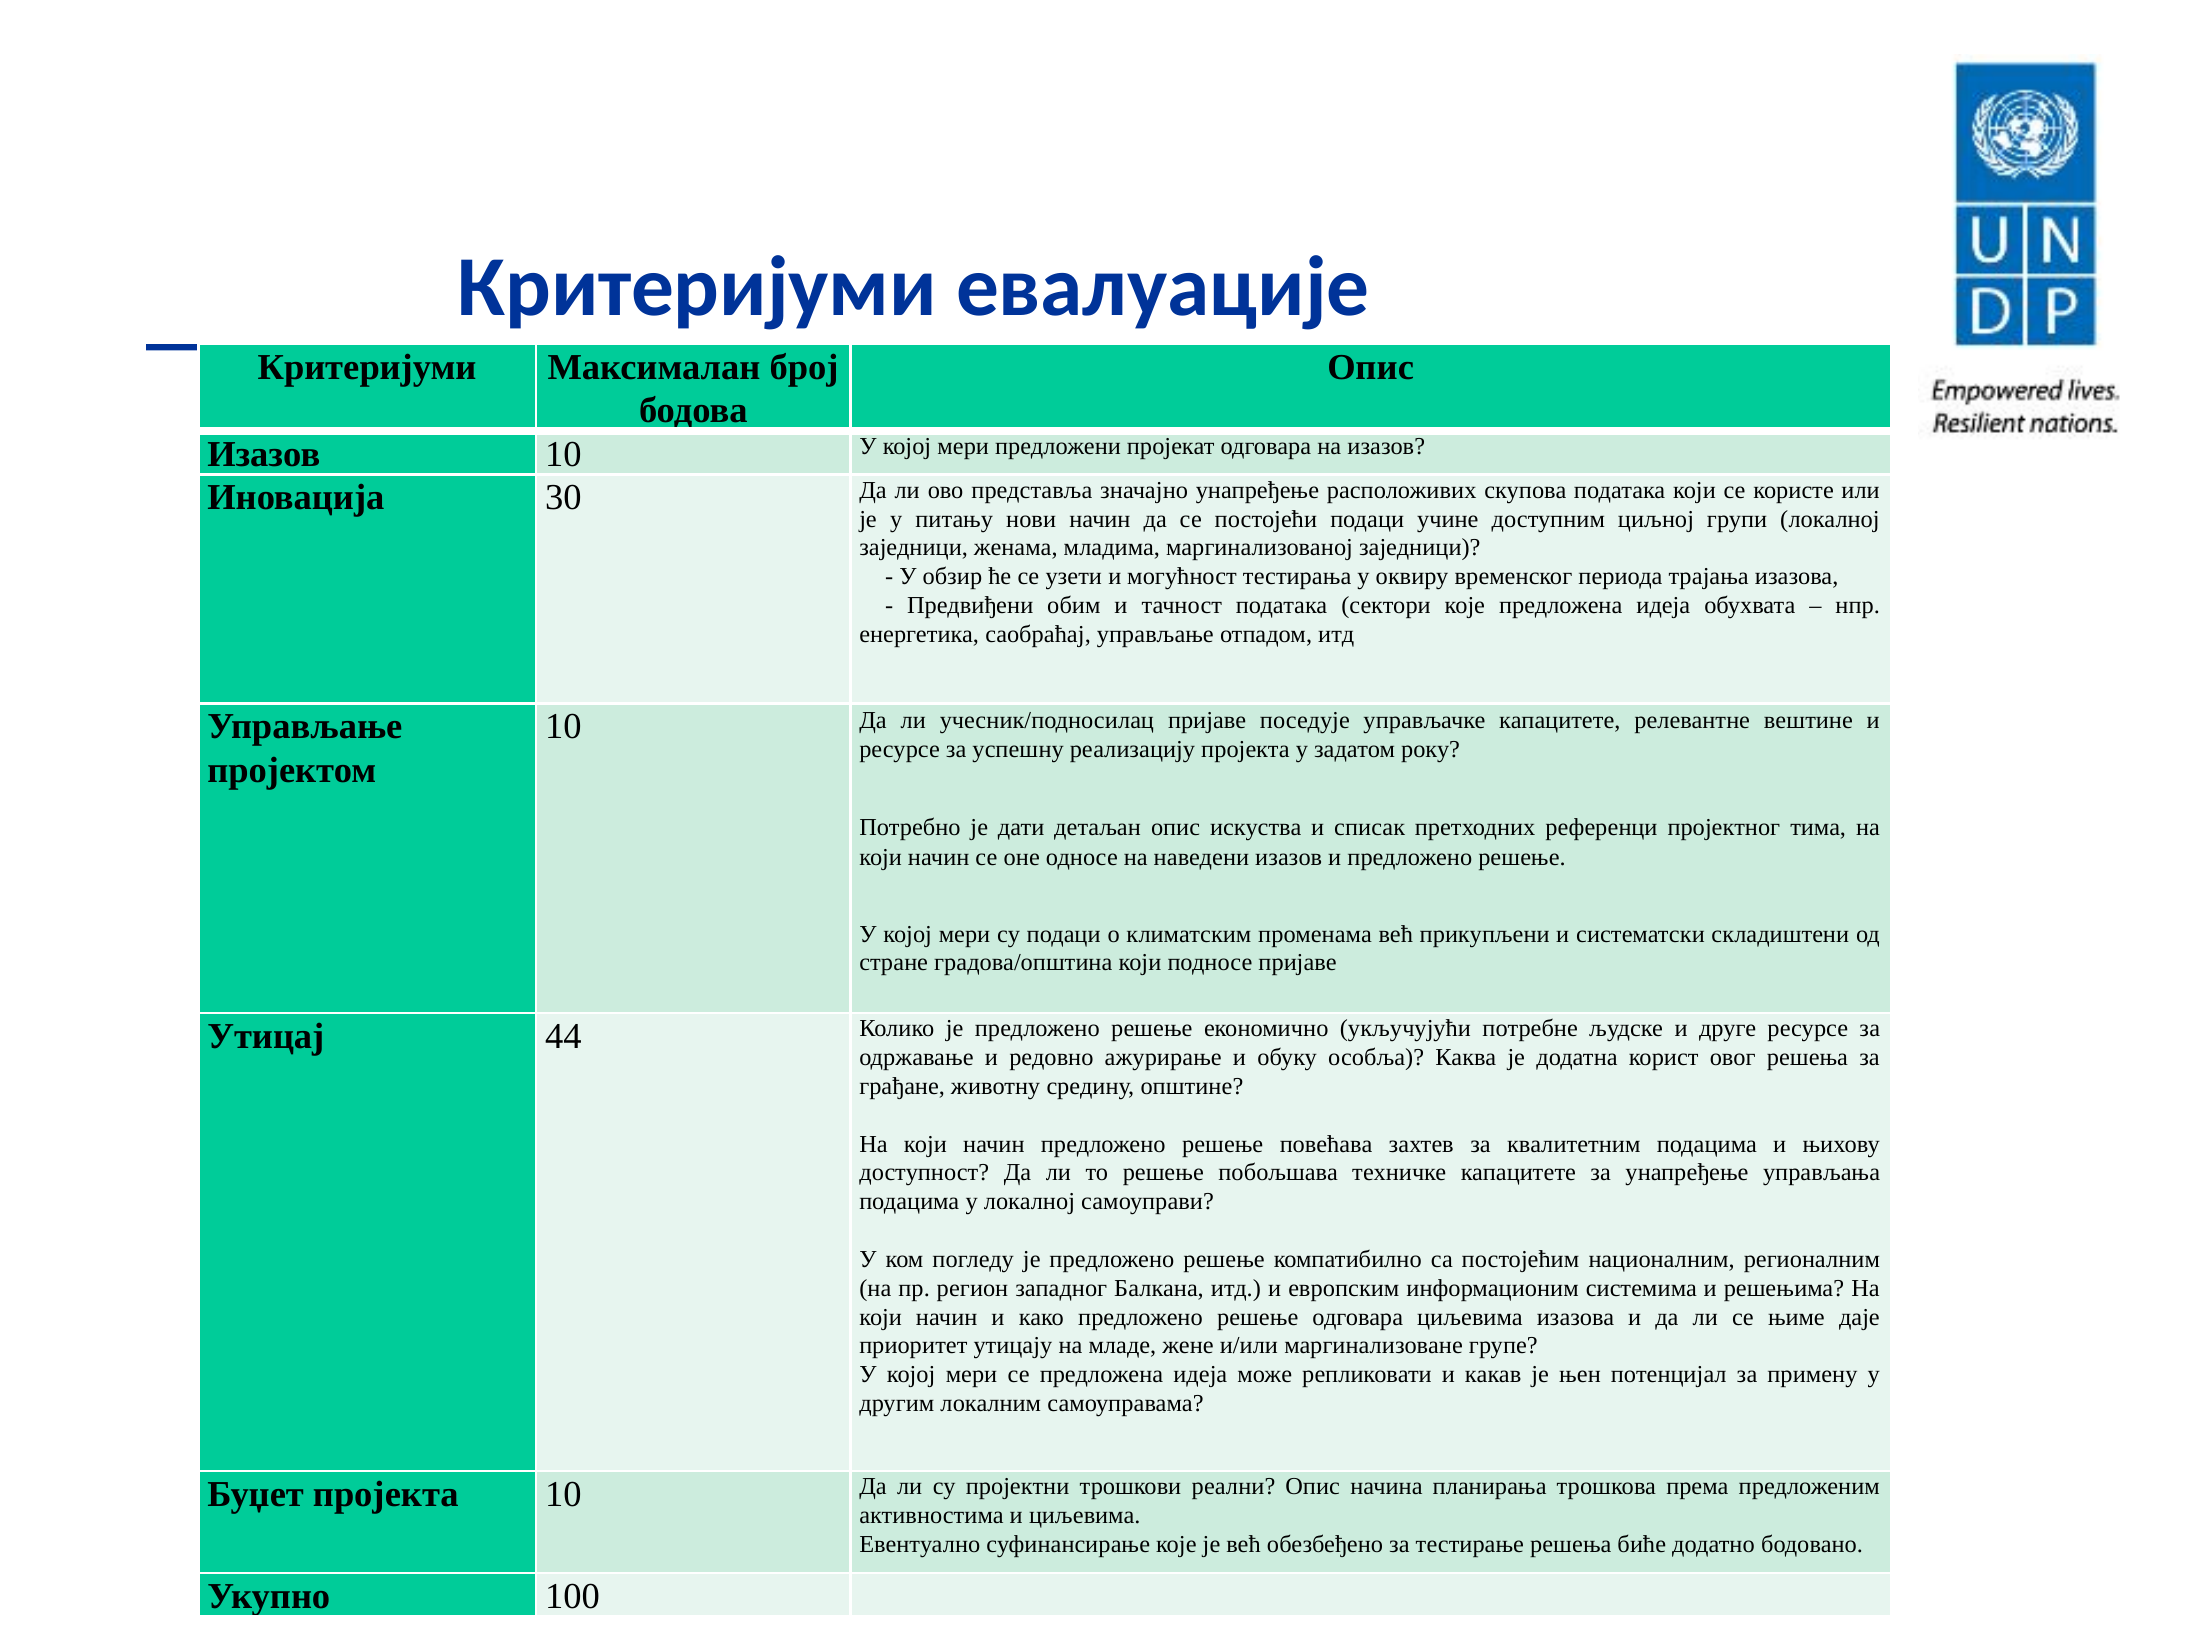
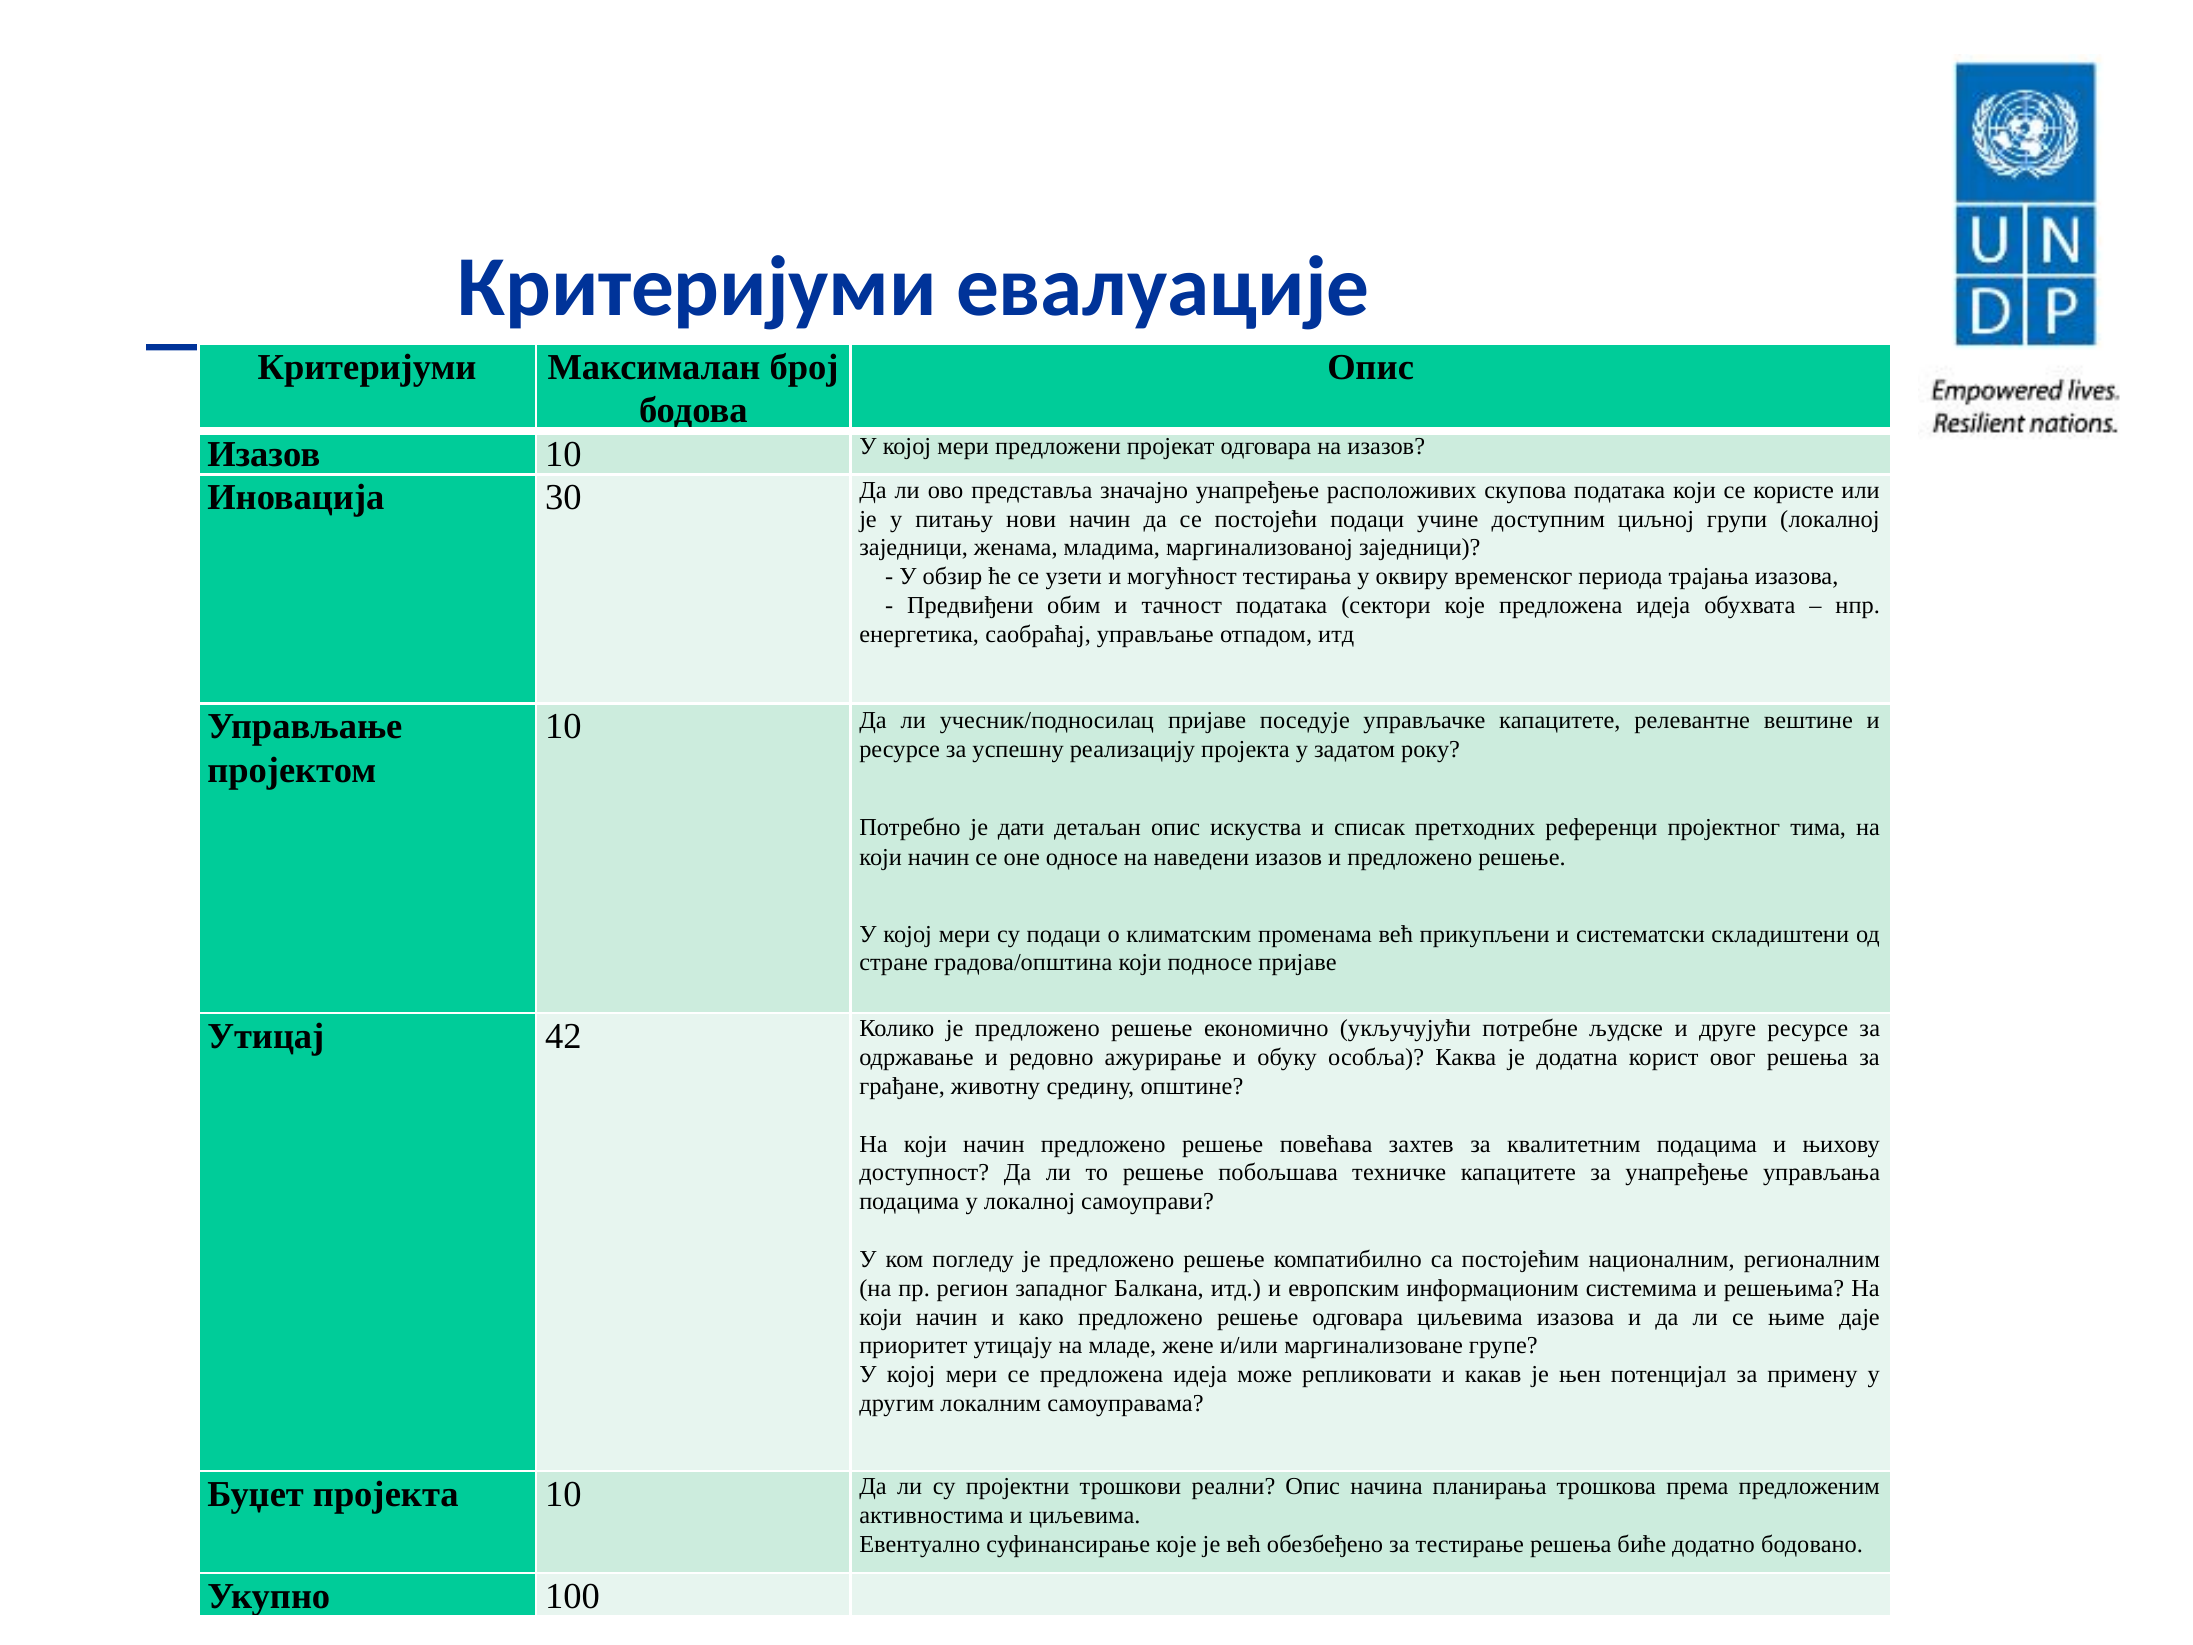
44: 44 -> 42
